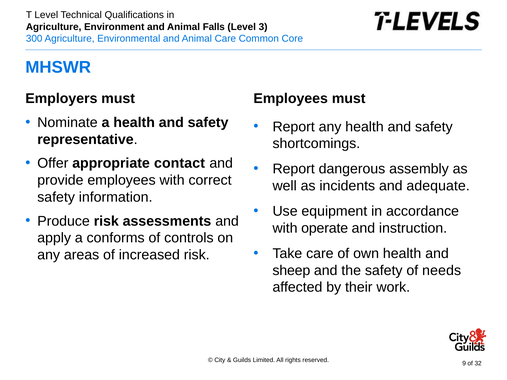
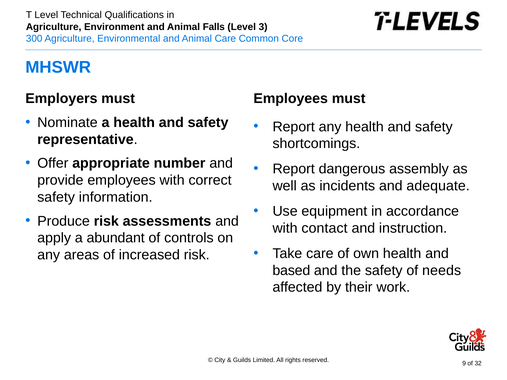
contact: contact -> number
operate: operate -> contact
conforms: conforms -> abundant
sheep: sheep -> based
